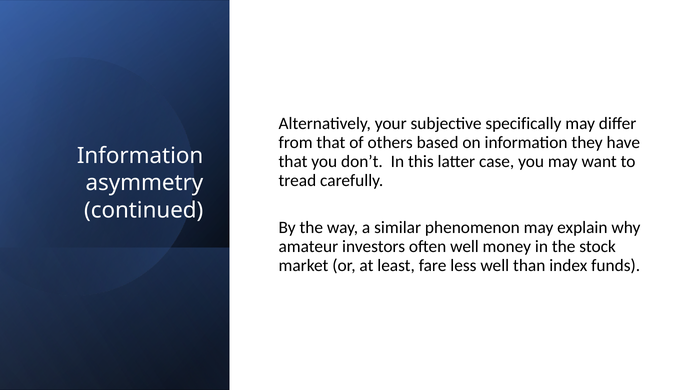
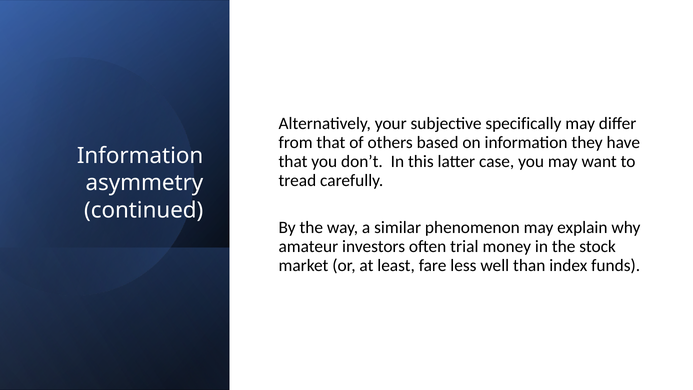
often well: well -> trial
